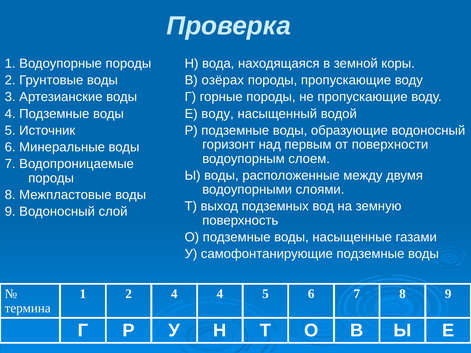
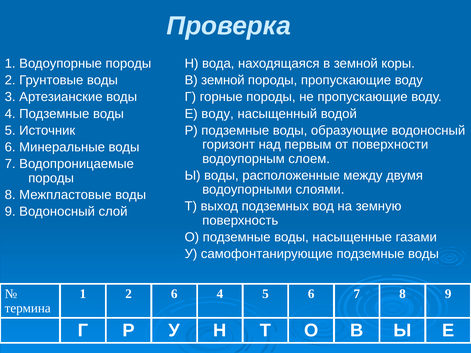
озёрах at (223, 80): озёрах -> земной
2 4: 4 -> 6
